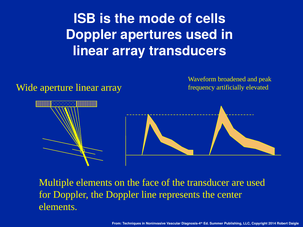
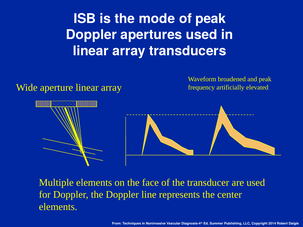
of cells: cells -> peak
